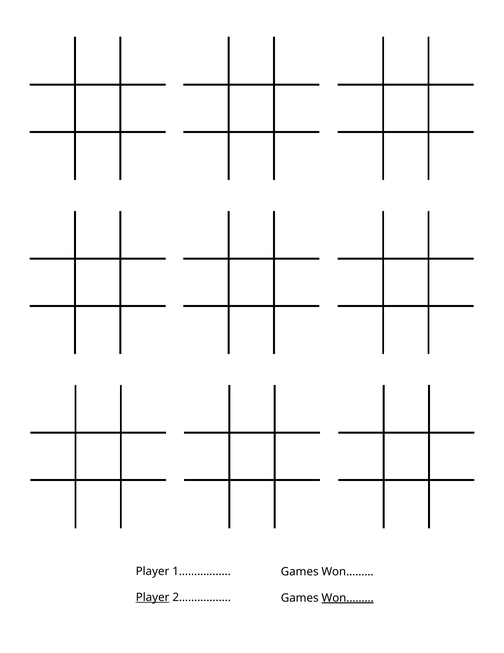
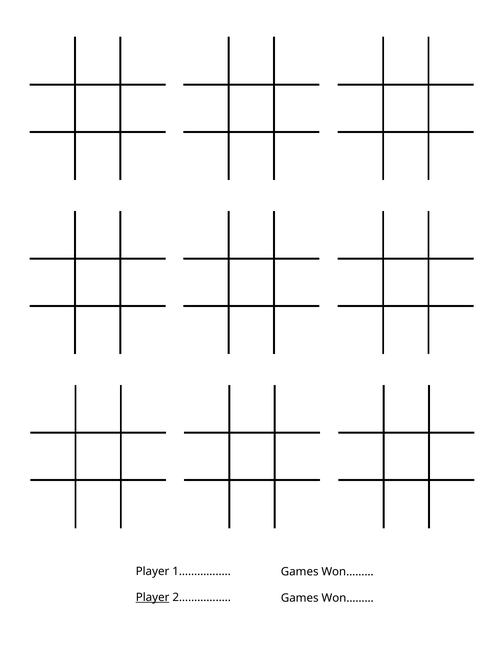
Won……… at (348, 597) underline: present -> none
